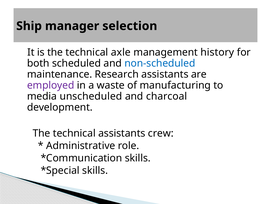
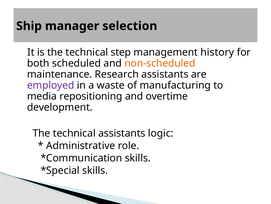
axle: axle -> step
non-scheduled colour: blue -> orange
unscheduled: unscheduled -> repositioning
charcoal: charcoal -> overtime
crew: crew -> logic
